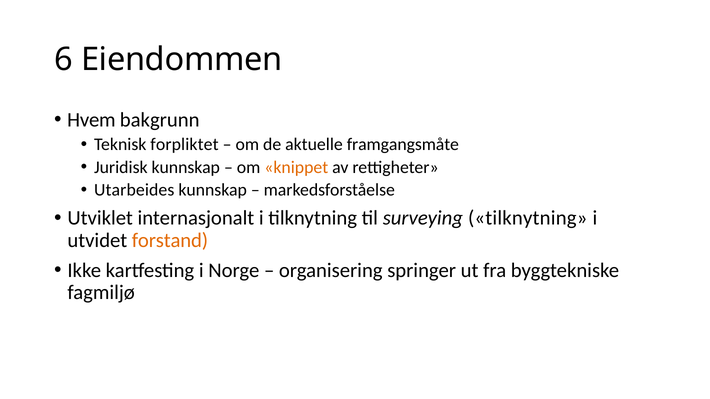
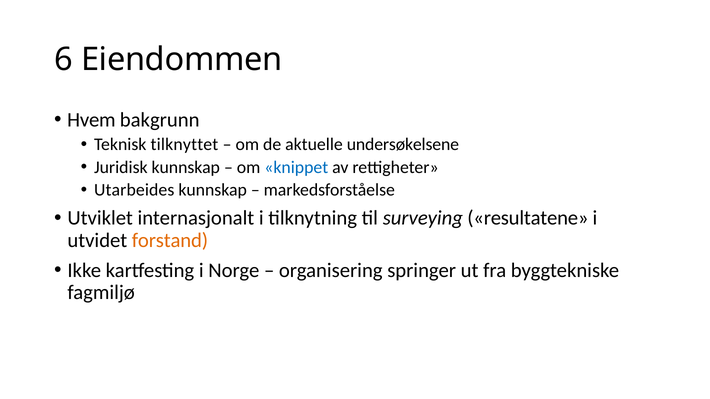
forpliktet: forpliktet -> tilknyttet
framgangsmåte: framgangsmåte -> undersøkelsene
knippet colour: orange -> blue
surveying tilknytning: tilknytning -> resultatene
